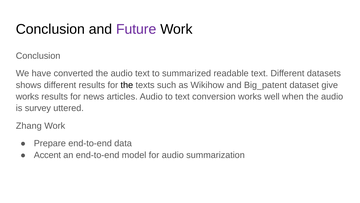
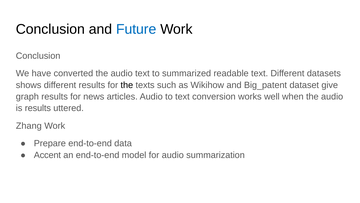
Future colour: purple -> blue
works at (27, 96): works -> graph
is survey: survey -> results
